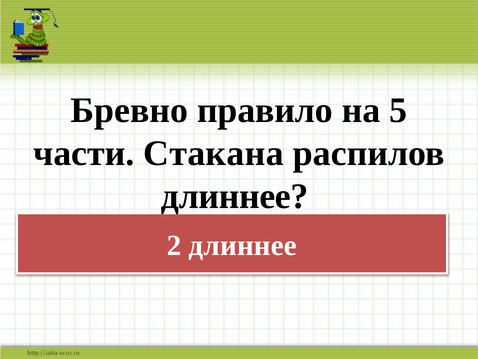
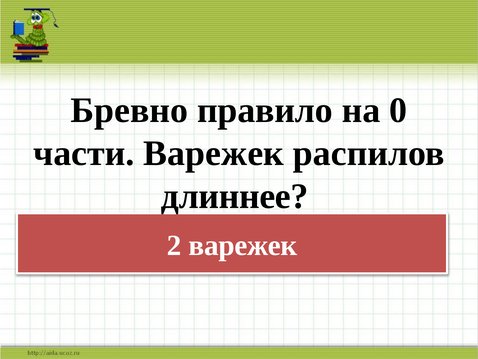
5: 5 -> 0
части Стакана: Стакана -> Варежек
2 длиннее: длиннее -> варежек
